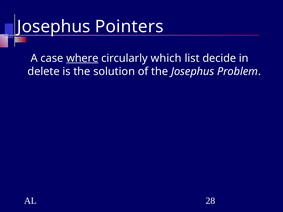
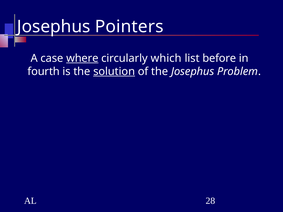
decide: decide -> before
delete: delete -> fourth
solution underline: none -> present
